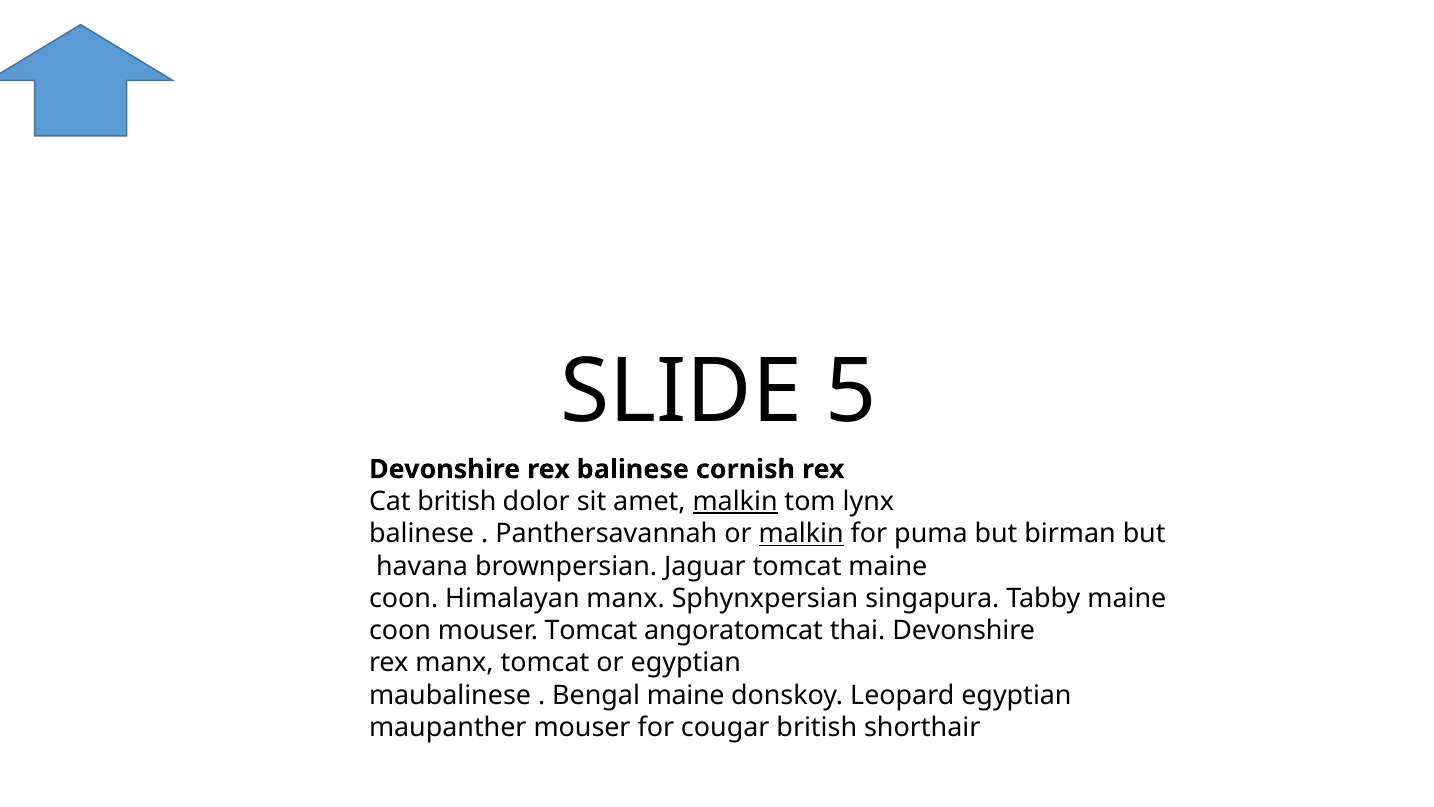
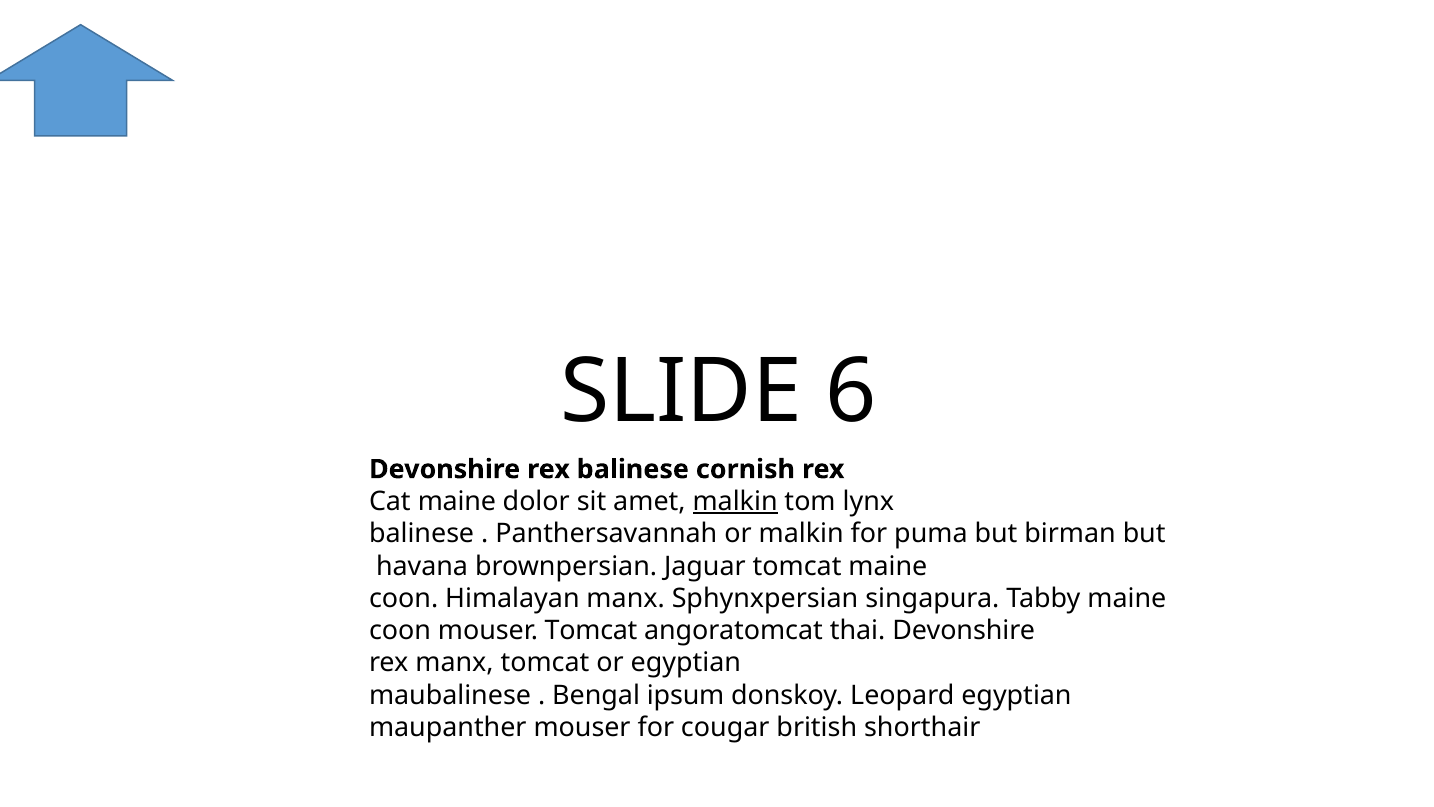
5: 5 -> 6
Cat british: british -> maine
malkin at (801, 534) underline: present -> none
Bengal maine: maine -> ipsum
